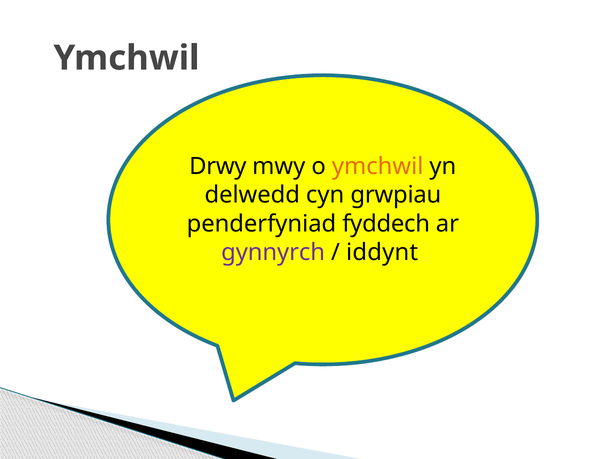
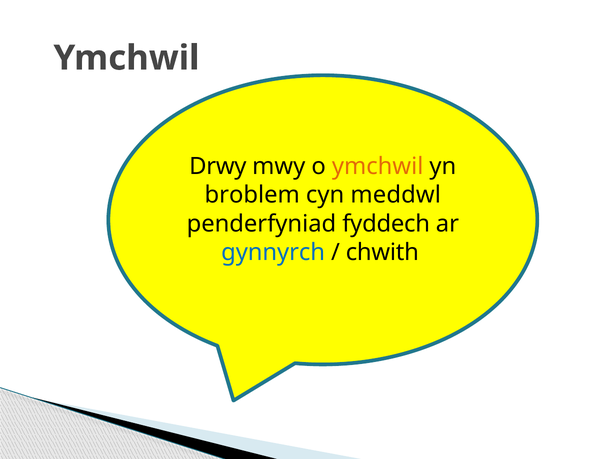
delwedd: delwedd -> broblem
grwpiau: grwpiau -> meddwl
gynnyrch colour: purple -> blue
iddynt: iddynt -> chwith
